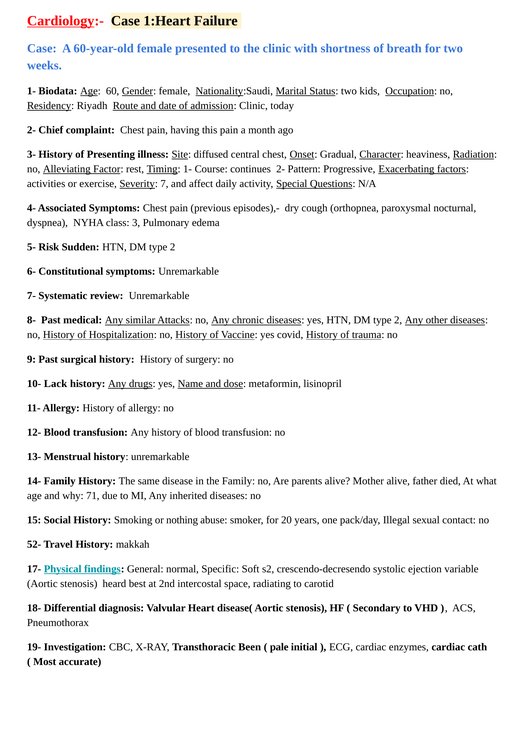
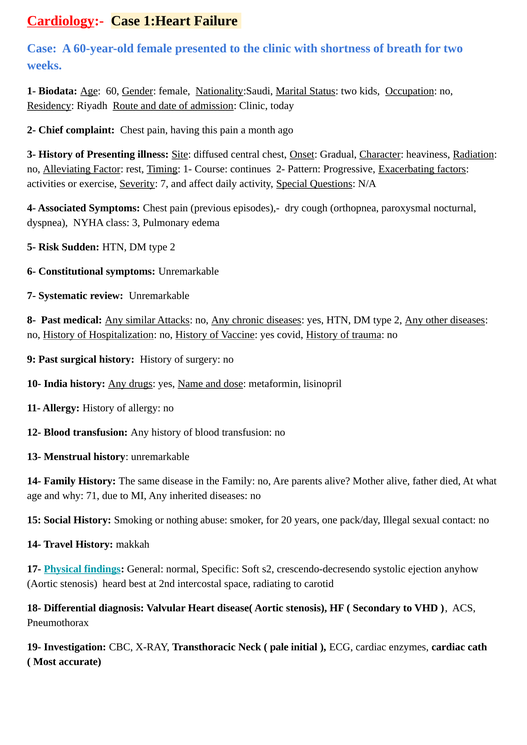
Lack: Lack -> India
52- at (34, 545): 52- -> 14-
variable: variable -> anyhow
Been: Been -> Neck
